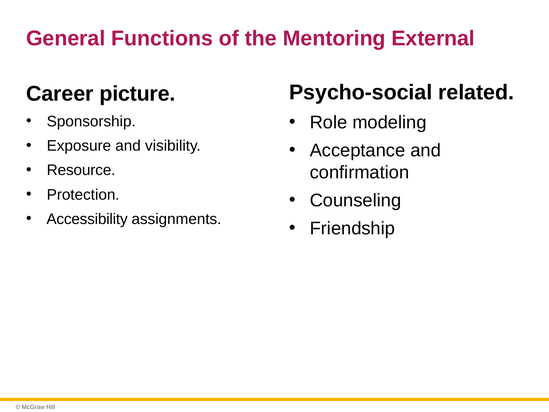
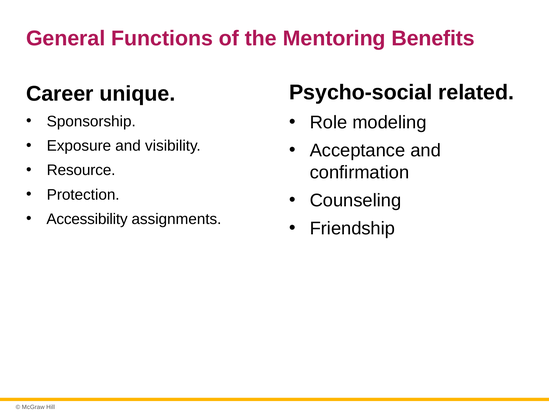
External: External -> Benefits
picture: picture -> unique
